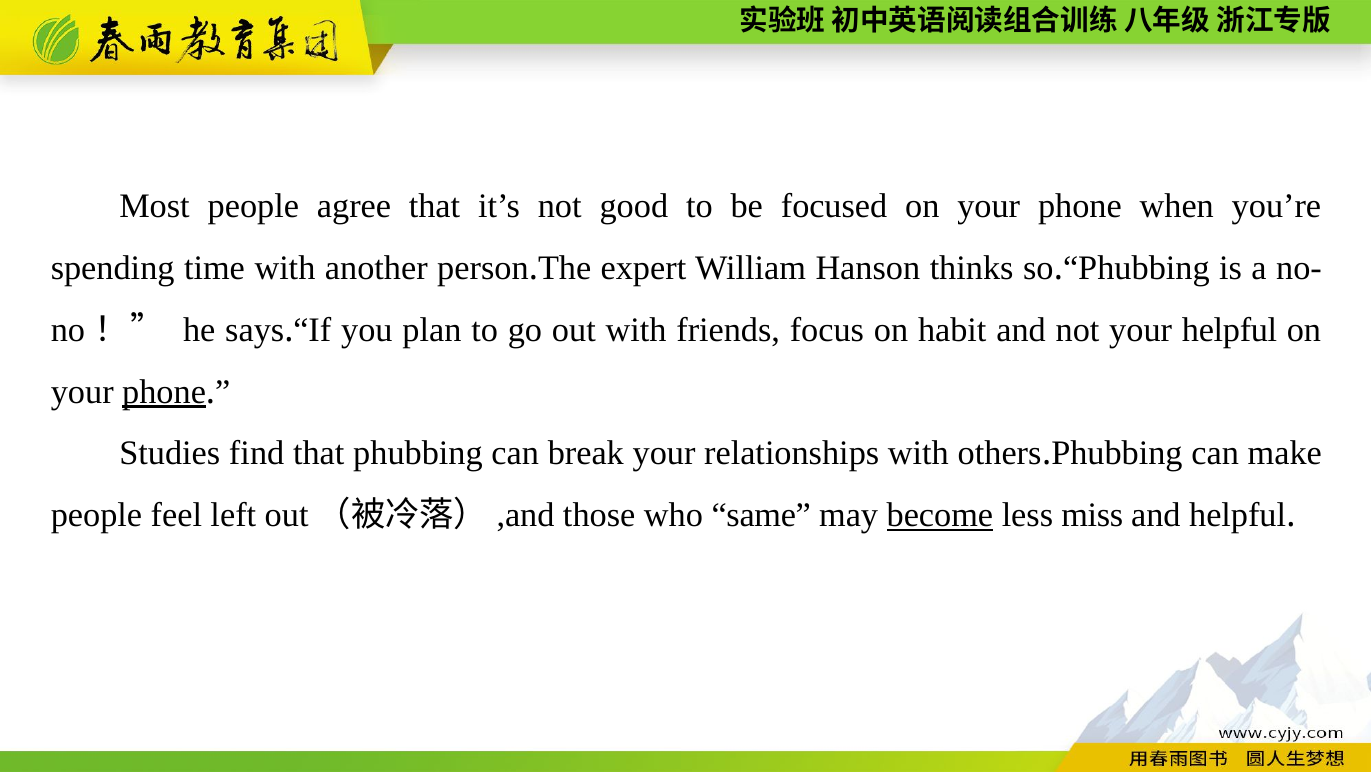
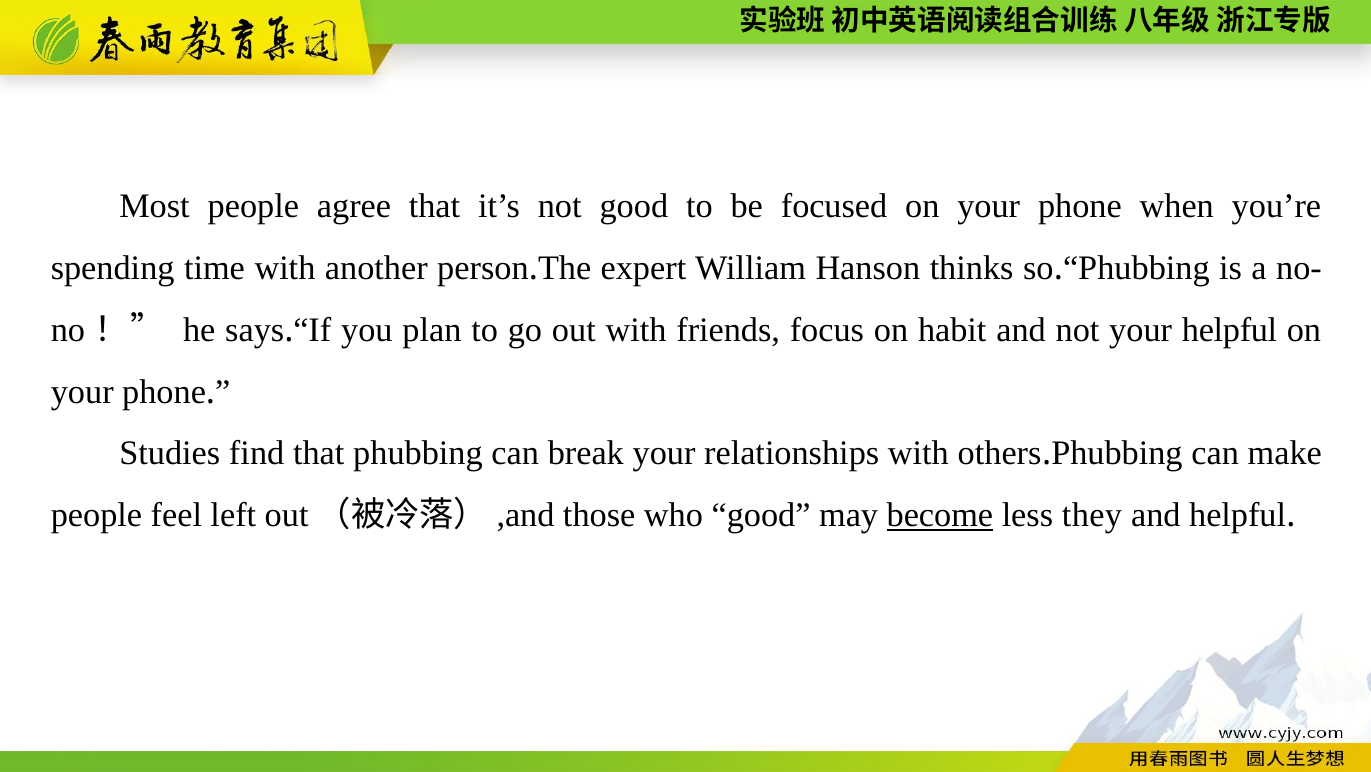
phone at (164, 391) underline: present -> none
who same: same -> good
miss: miss -> they
